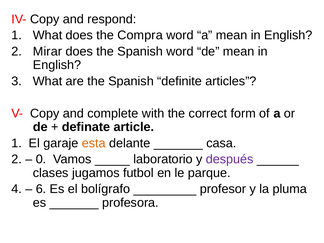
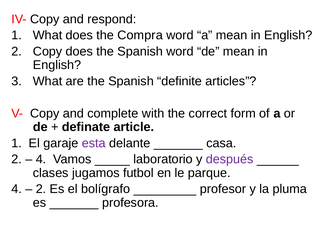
2 Mirar: Mirar -> Copy
esta colour: orange -> purple
0 at (41, 159): 0 -> 4
6 at (41, 189): 6 -> 2
